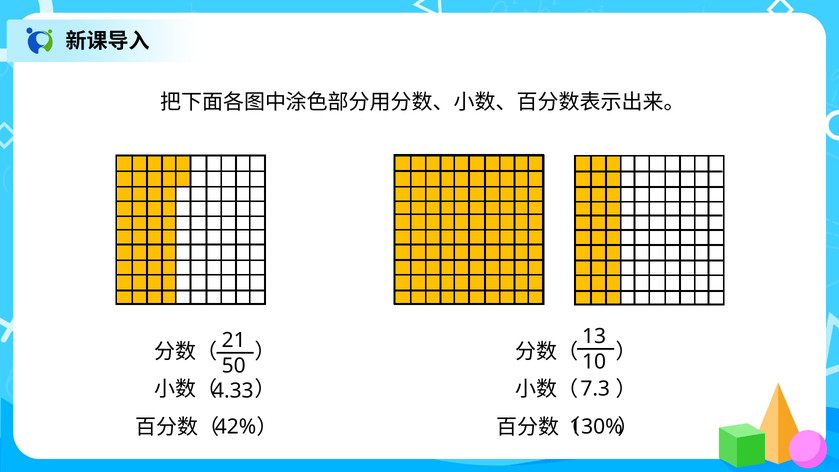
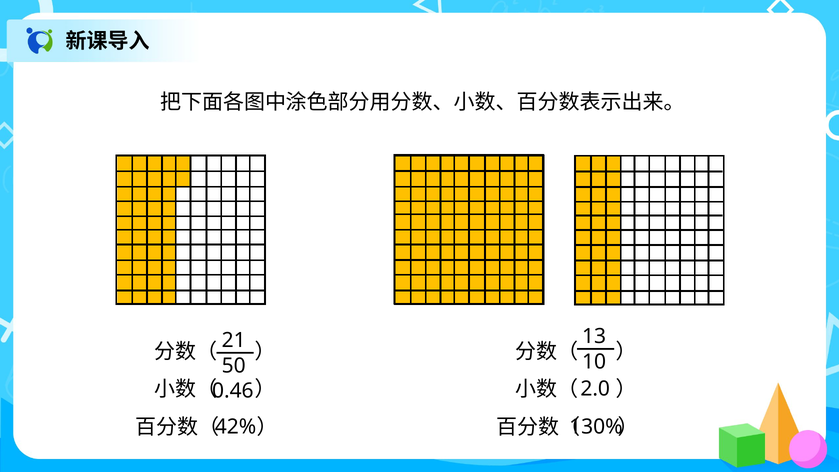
7.3: 7.3 -> 2.0
4.33: 4.33 -> 0.46
